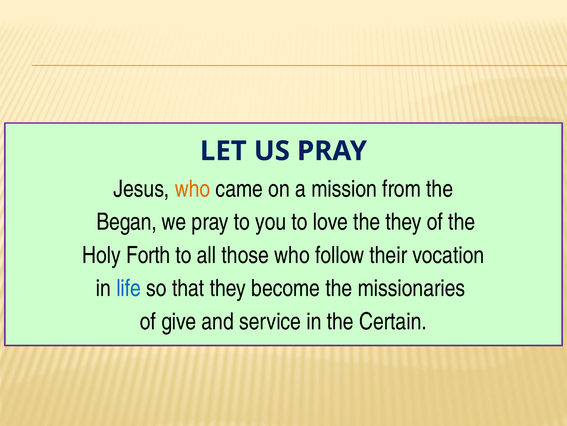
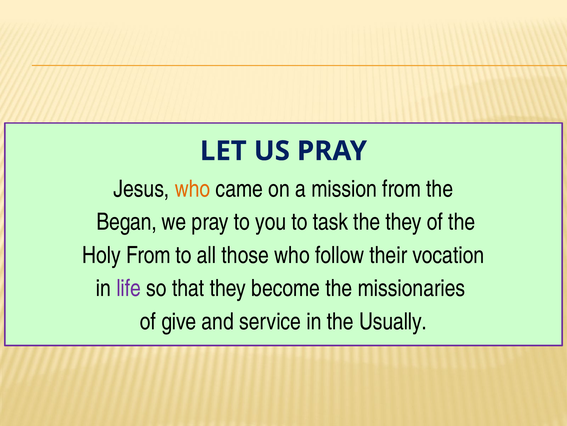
love: love -> task
Holy Forth: Forth -> From
life colour: blue -> purple
Certain: Certain -> Usually
